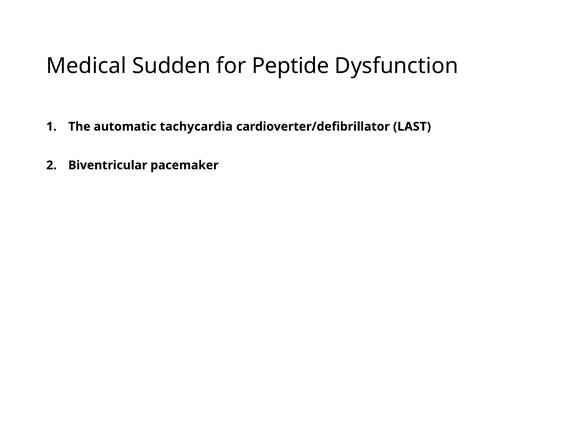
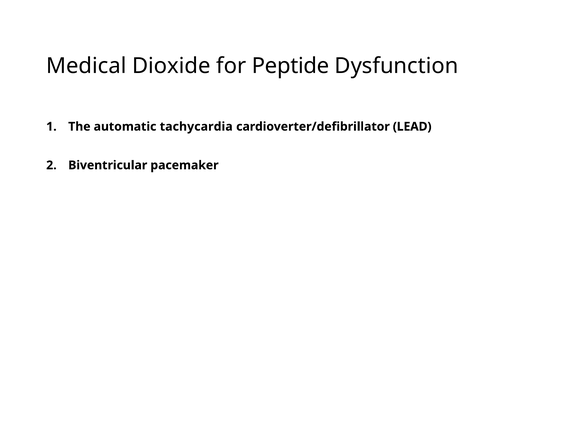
Sudden: Sudden -> Dioxide
LAST: LAST -> LEAD
